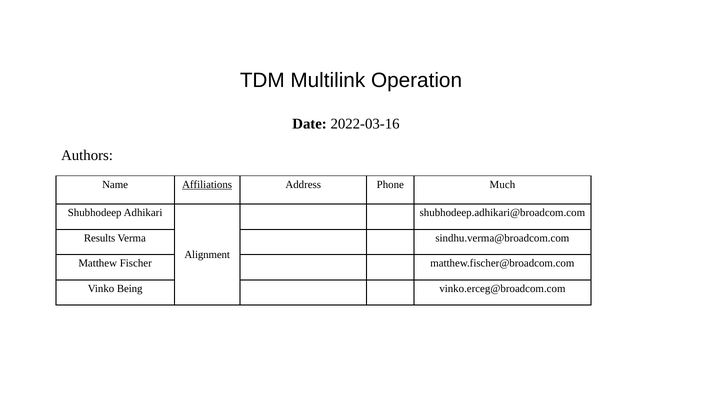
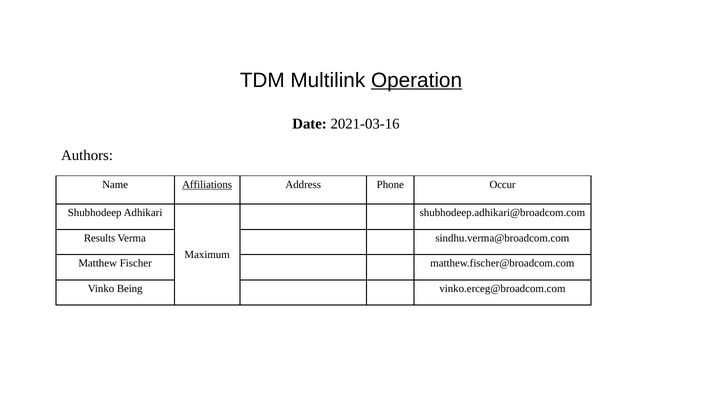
Operation underline: none -> present
2022-03-16: 2022-03-16 -> 2021-03-16
Much: Much -> Occur
Alignment: Alignment -> Maximum
